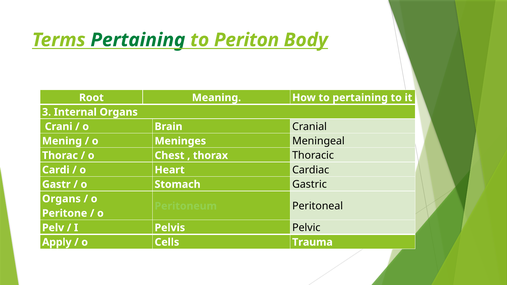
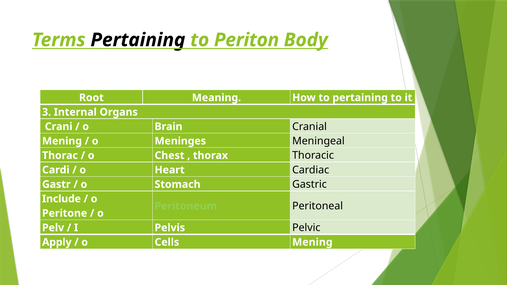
Pertaining at (138, 40) colour: green -> black
Organs at (61, 199): Organs -> Include
Cells Trauma: Trauma -> Mening
